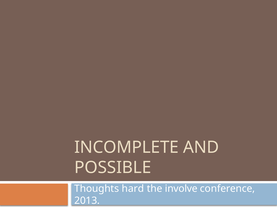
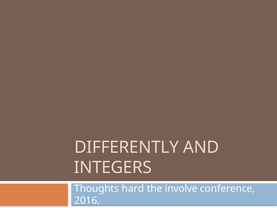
INCOMPLETE: INCOMPLETE -> DIFFERENTLY
POSSIBLE: POSSIBLE -> INTEGERS
2013: 2013 -> 2016
